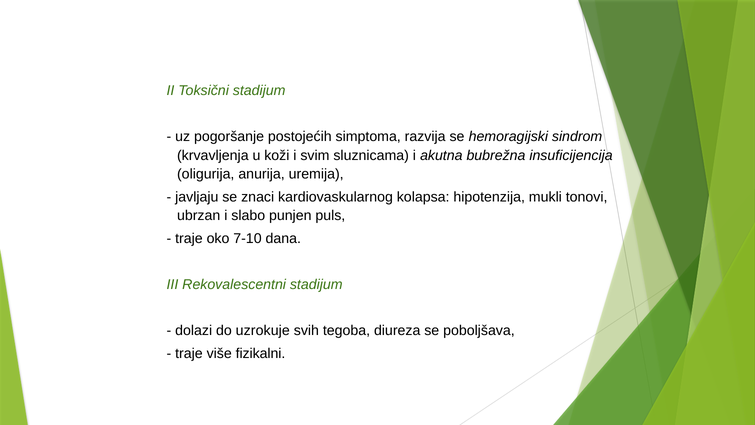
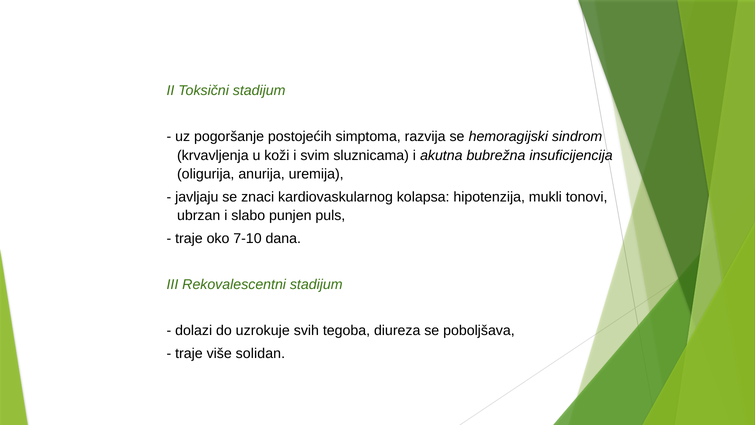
fizikalni: fizikalni -> solidan
